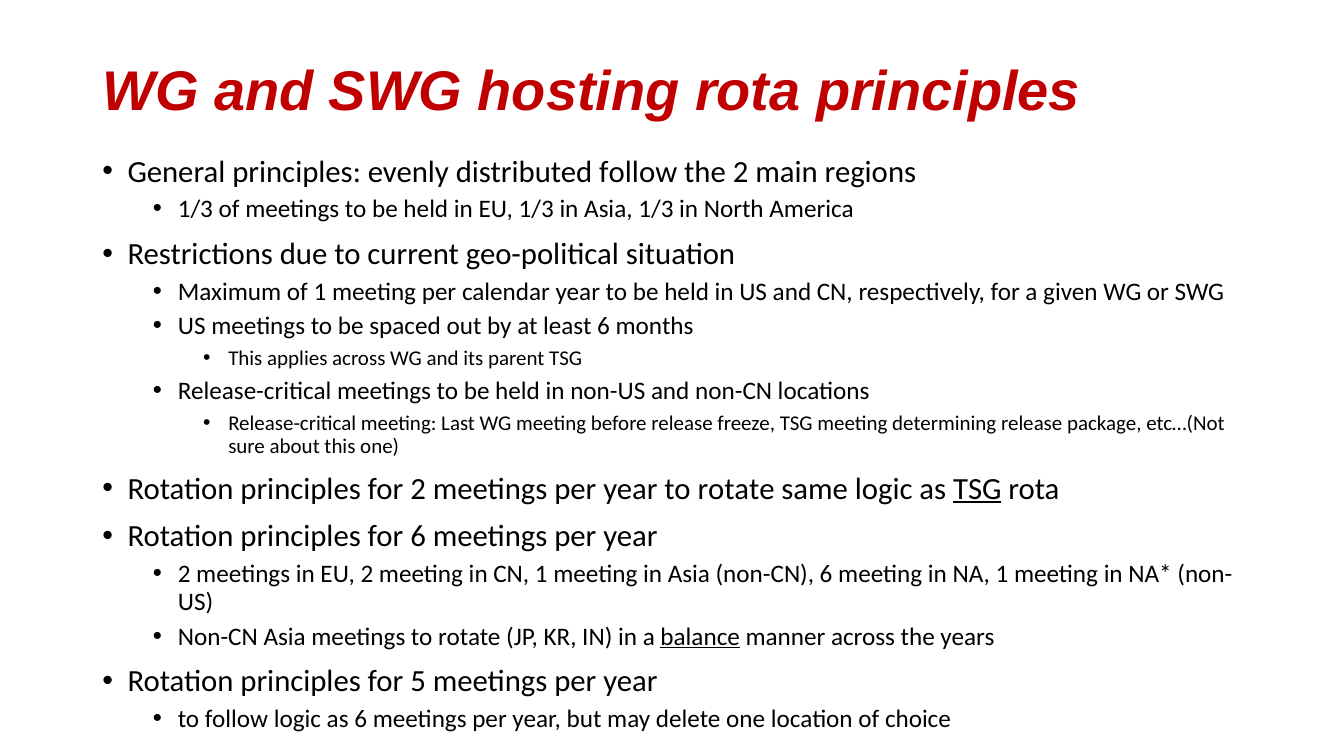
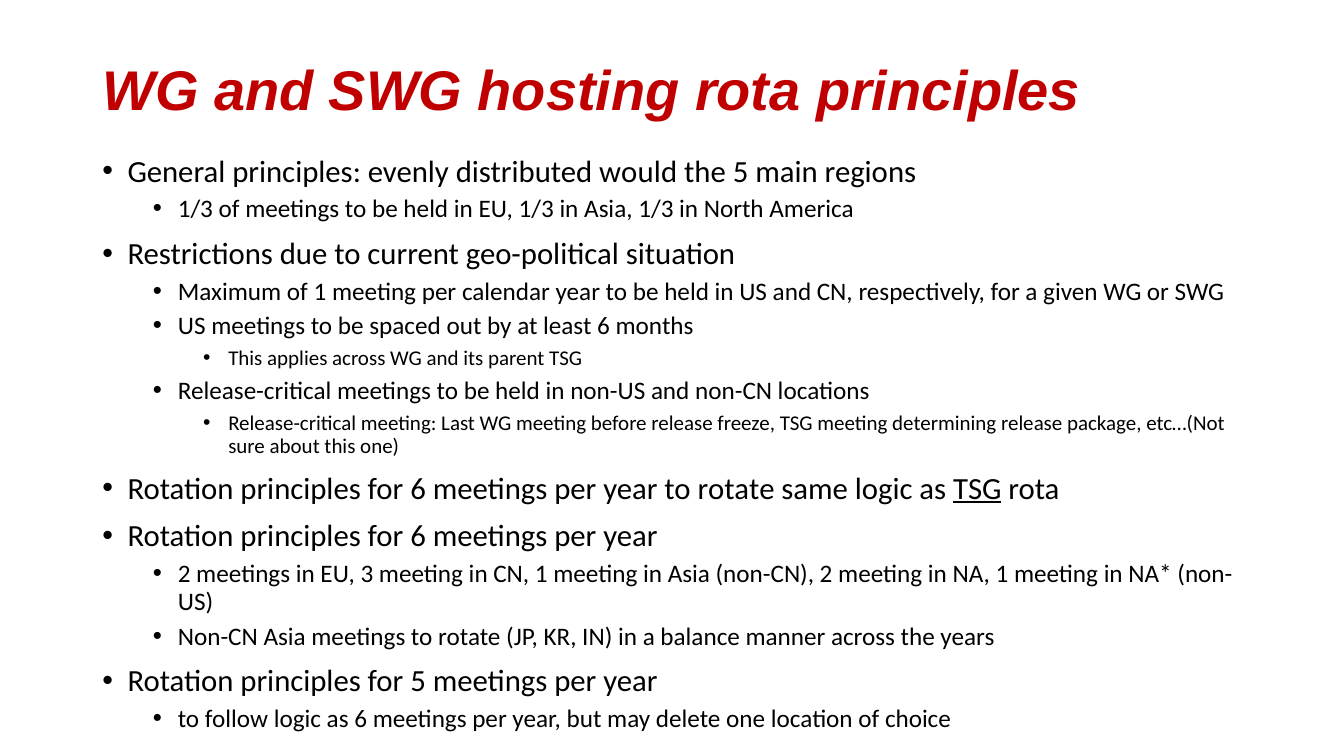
distributed follow: follow -> would
the 2: 2 -> 5
2 at (418, 489): 2 -> 6
EU 2: 2 -> 3
non-CN 6: 6 -> 2
balance underline: present -> none
